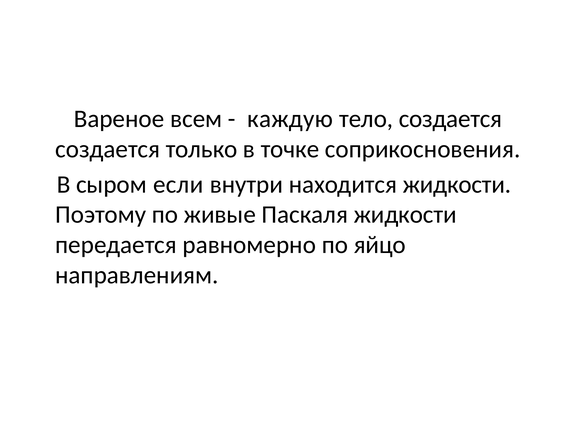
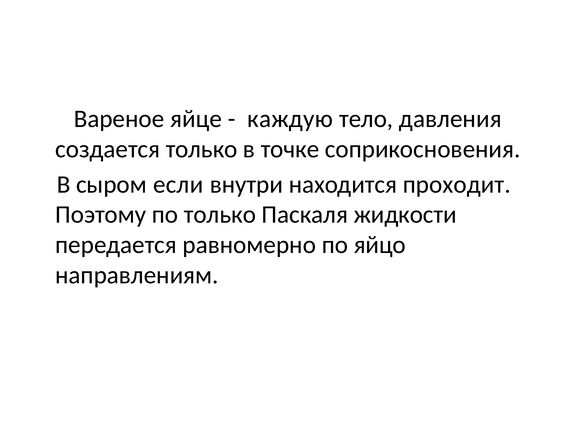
всем: всем -> яйце
тело создается: создается -> давления
находится жидкости: жидкости -> проходит
по живые: живые -> только
